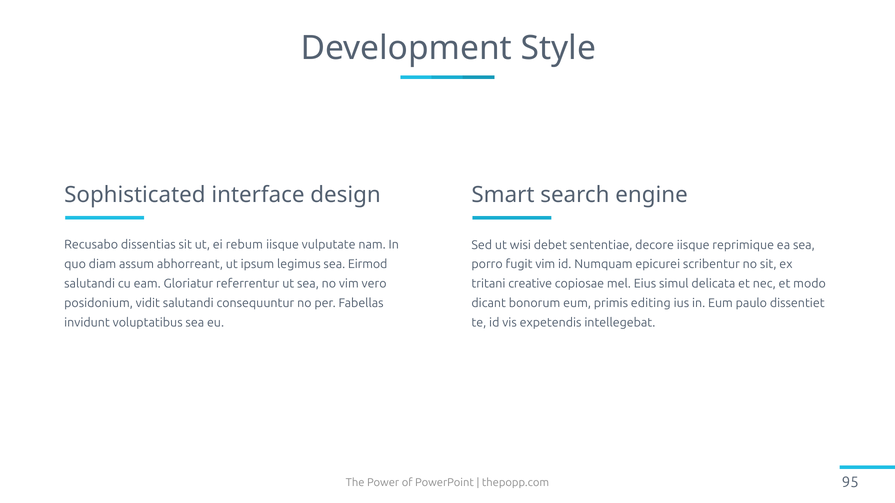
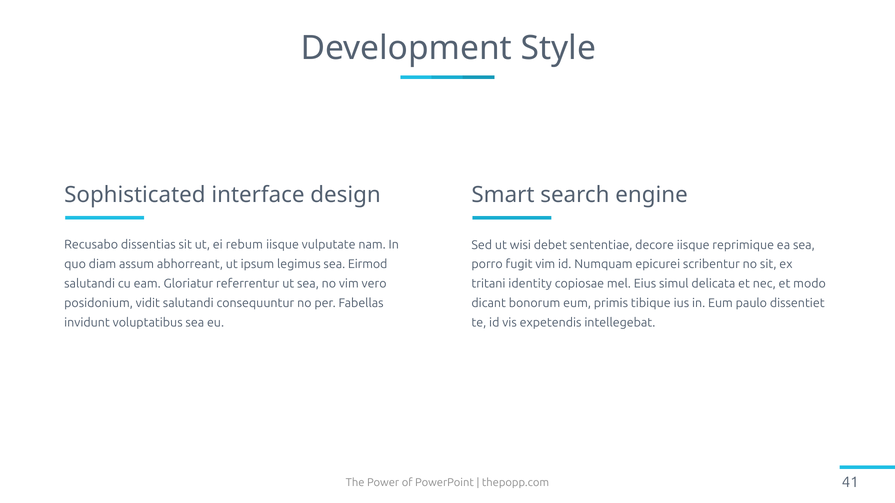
creative: creative -> identity
editing: editing -> tibique
95: 95 -> 41
